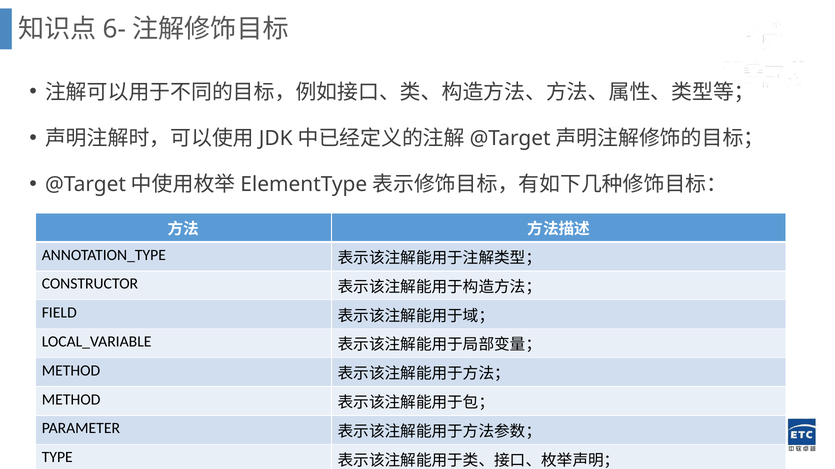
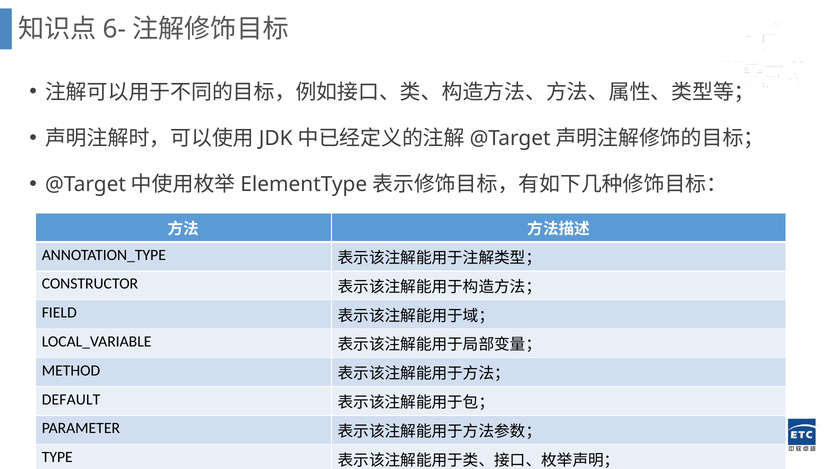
METHOD at (71, 400): METHOD -> DEFAULT
